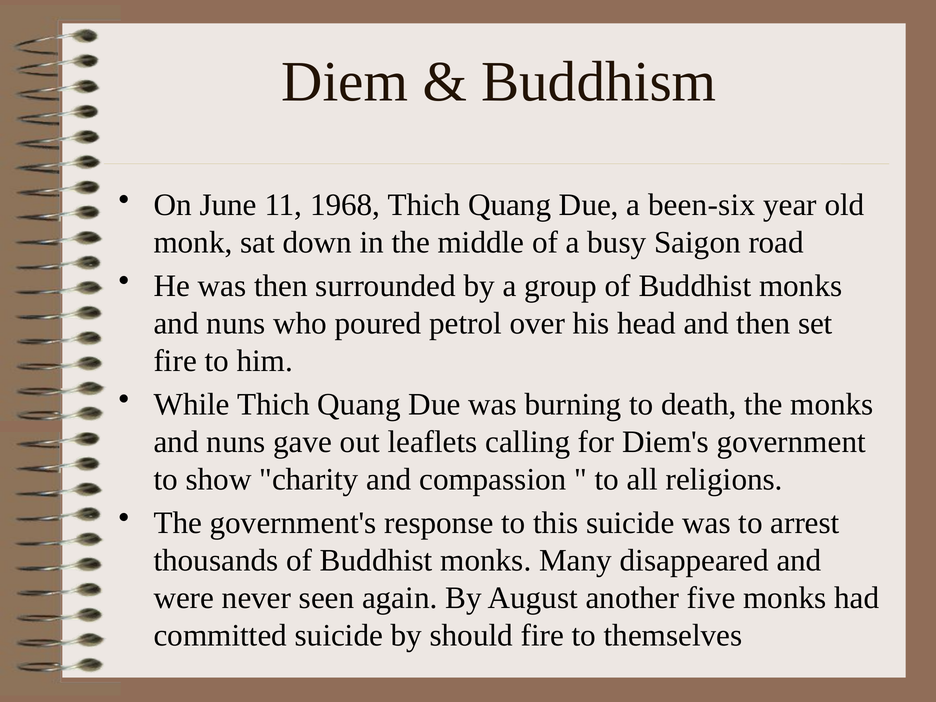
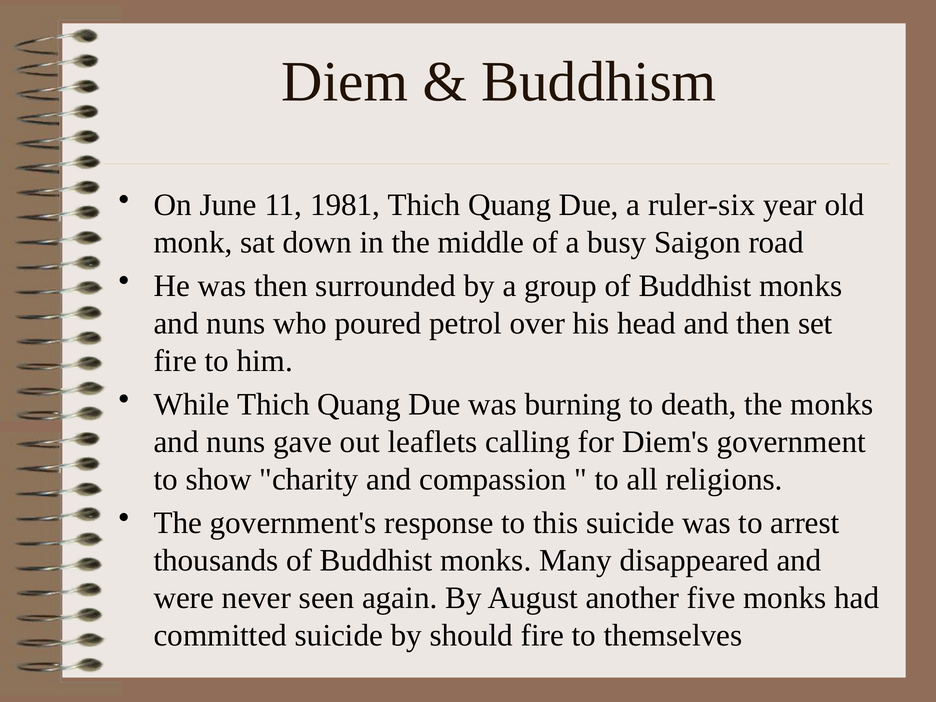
1968: 1968 -> 1981
been-six: been-six -> ruler-six
